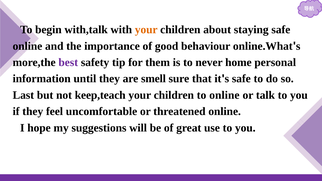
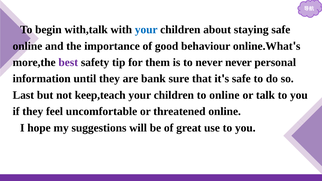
your at (146, 30) colour: orange -> blue
never home: home -> never
smell: smell -> bank
